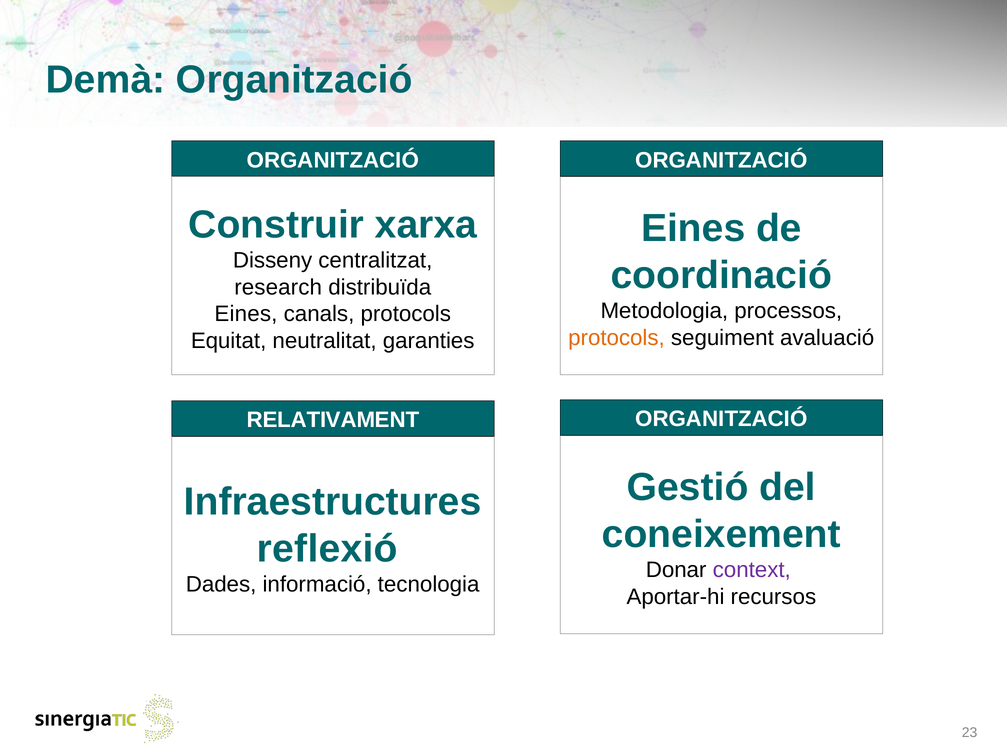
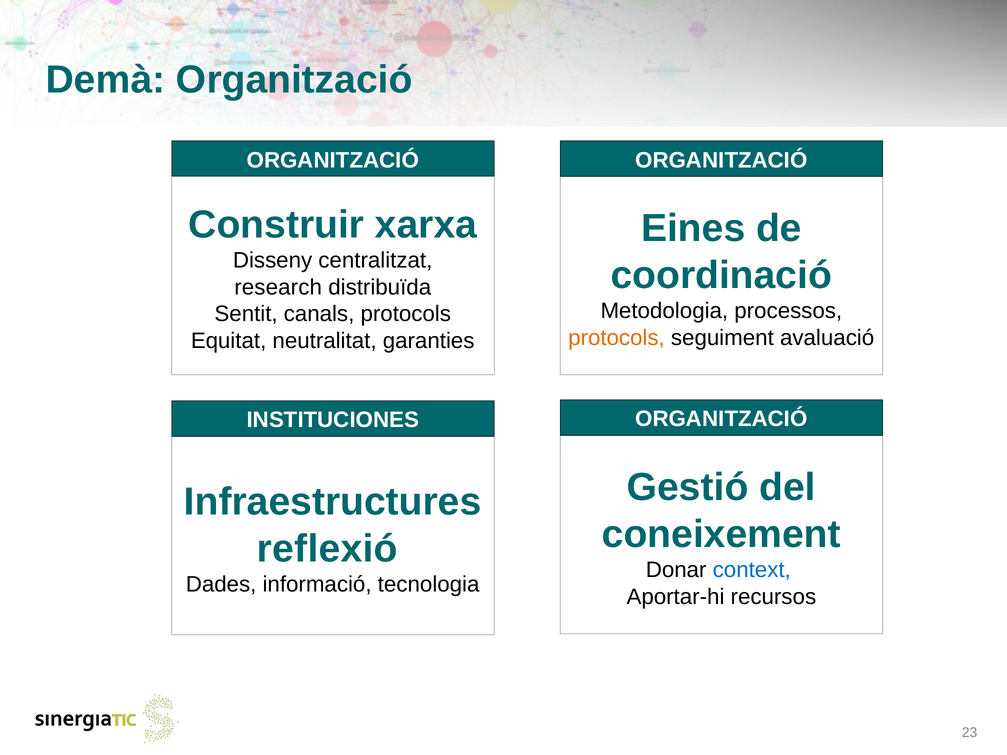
Eines at (246, 314): Eines -> Sentit
RELATIVAMENT: RELATIVAMENT -> INSTITUCIONES
context colour: purple -> blue
